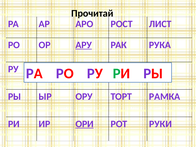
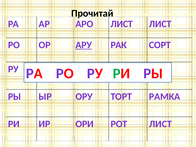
АРО РОСТ: РОСТ -> ЛИСТ
РАК РУКА: РУКА -> СОРТ
ОРИ underline: present -> none
РОТ РУКИ: РУКИ -> ЛИСТ
